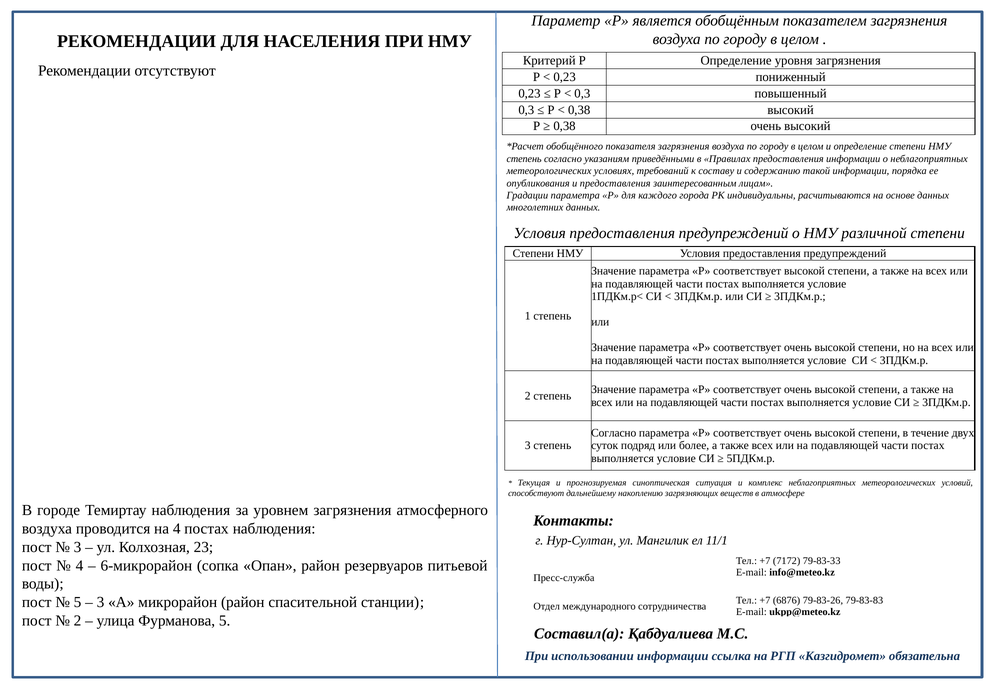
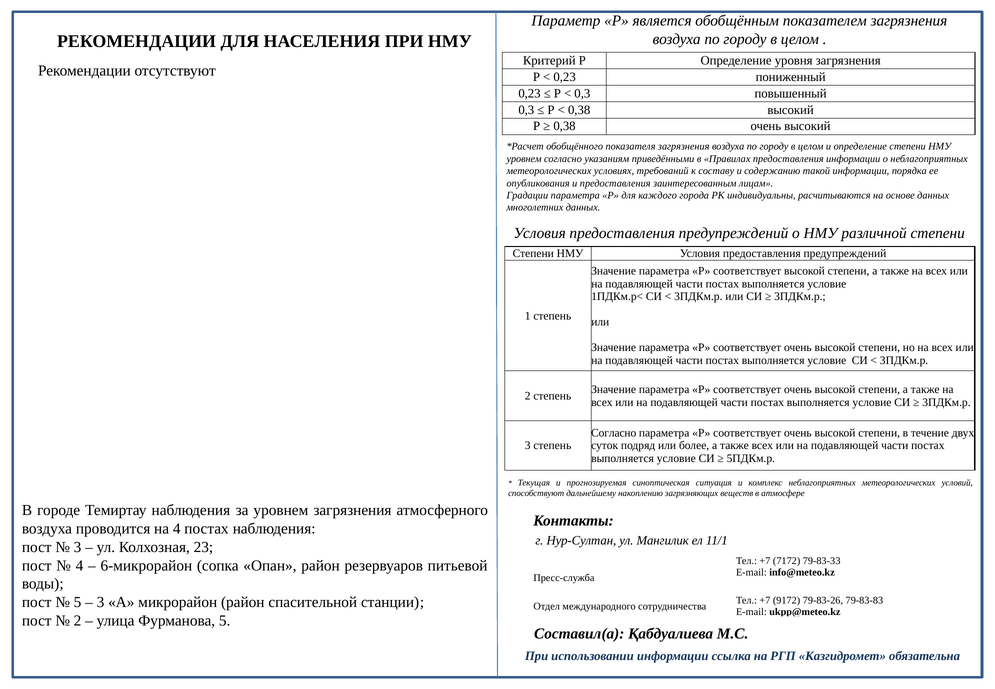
степень at (524, 159): степень -> уровнем
6876: 6876 -> 9172
